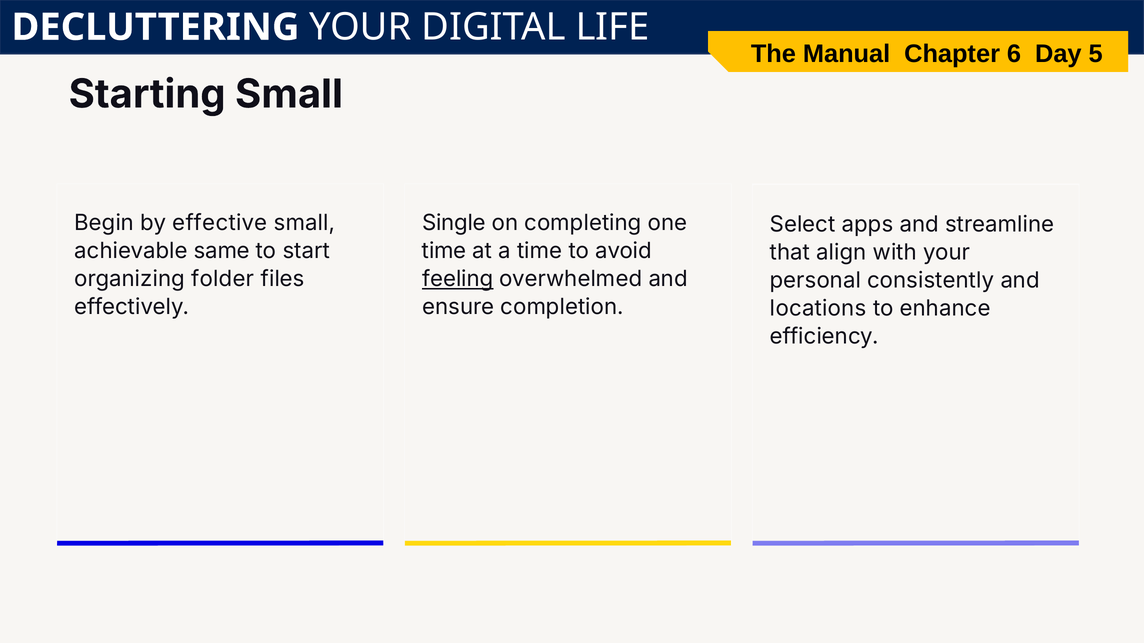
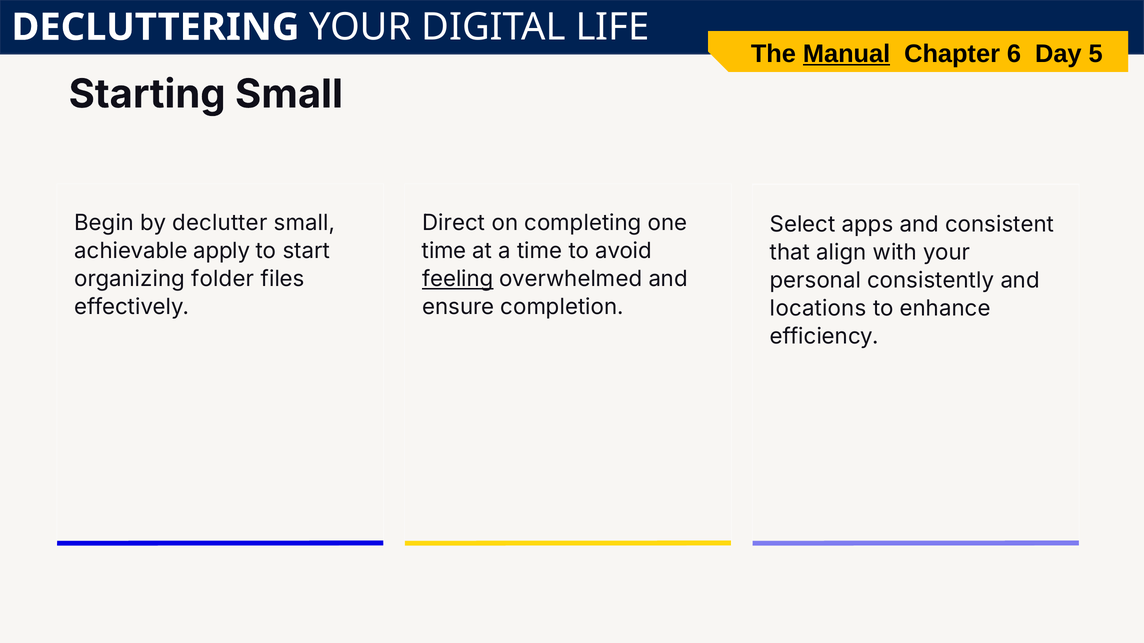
Manual underline: none -> present
effective: effective -> declutter
Single: Single -> Direct
streamline: streamline -> consistent
same: same -> apply
